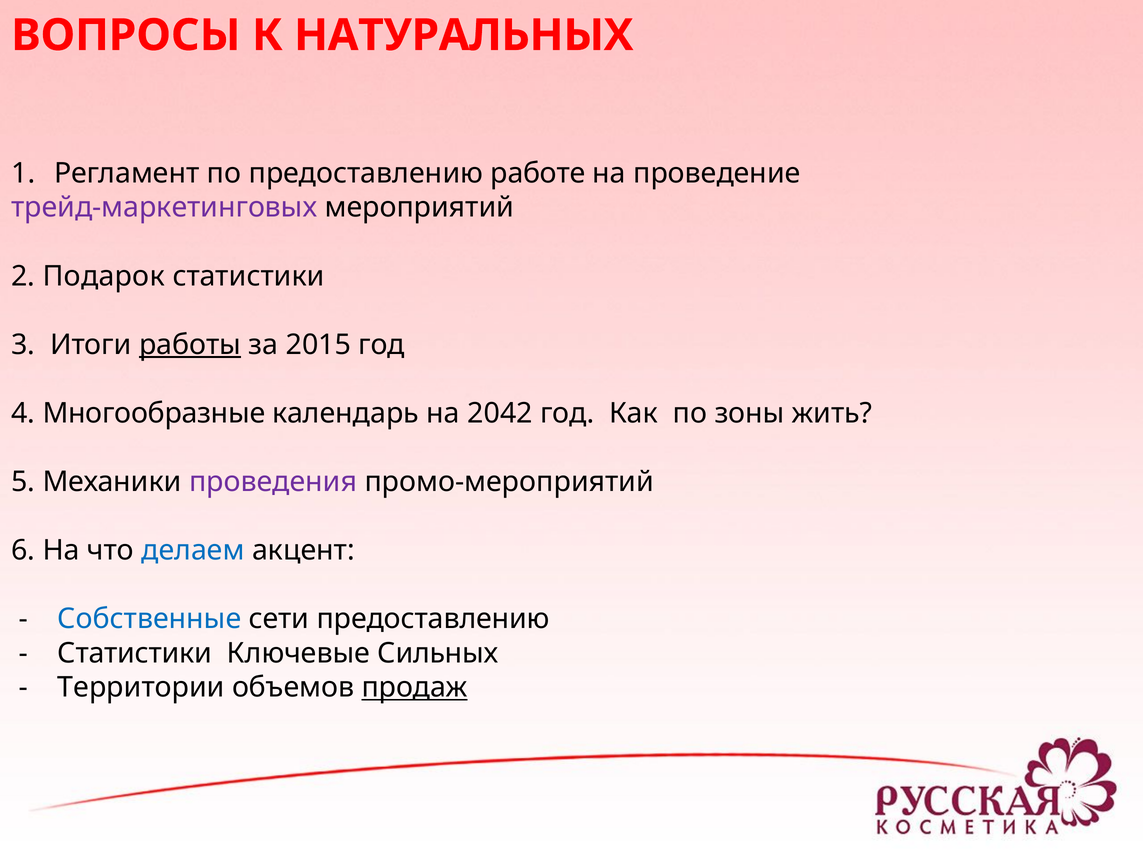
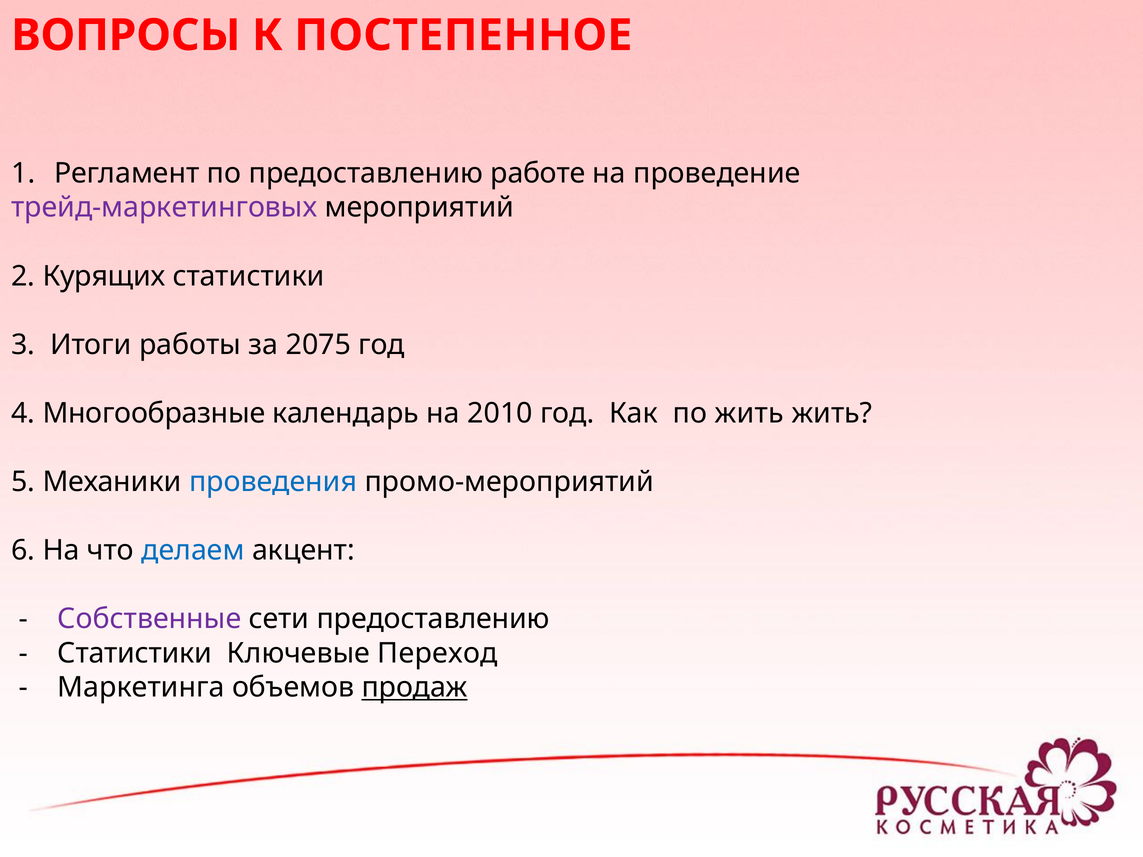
НАТУРАЛЬНЫХ: НАТУРАЛЬНЫХ -> ПОСТЕПЕННОЕ
Подарок: Подарок -> Курящих
работы underline: present -> none
2015: 2015 -> 2075
2042: 2042 -> 2010
по зоны: зоны -> жить
проведения colour: purple -> blue
Собственные colour: blue -> purple
Сильных: Сильных -> Переход
Территории: Территории -> Маркетинга
